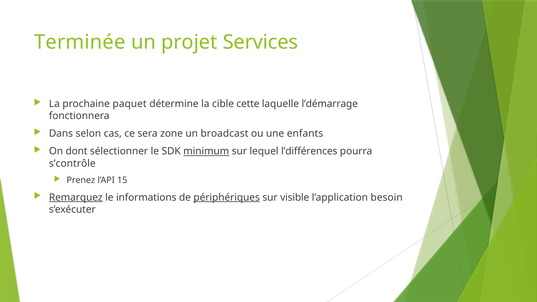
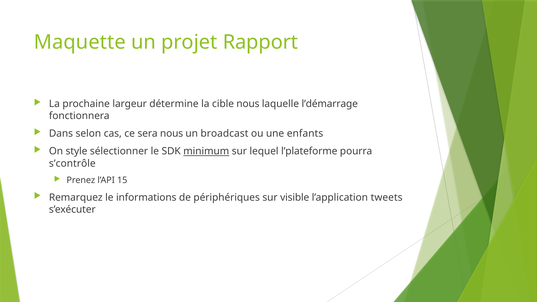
Terminée: Terminée -> Maquette
Services: Services -> Rapport
paquet: paquet -> largeur
cible cette: cette -> nous
sera zone: zone -> nous
dont: dont -> style
l’différences: l’différences -> l’plateforme
Remarquez underline: present -> none
périphériques underline: present -> none
besoin: besoin -> tweets
